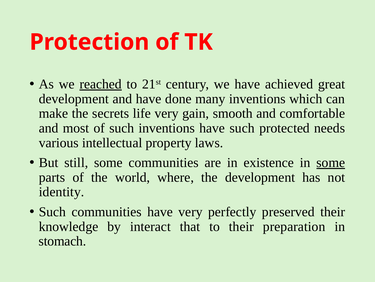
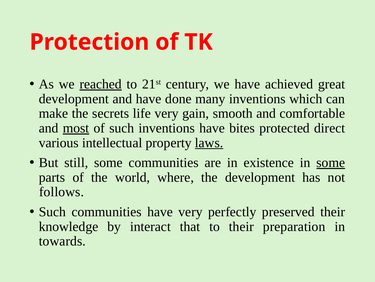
most underline: none -> present
have such: such -> bites
needs: needs -> direct
laws underline: none -> present
identity: identity -> follows
stomach: stomach -> towards
